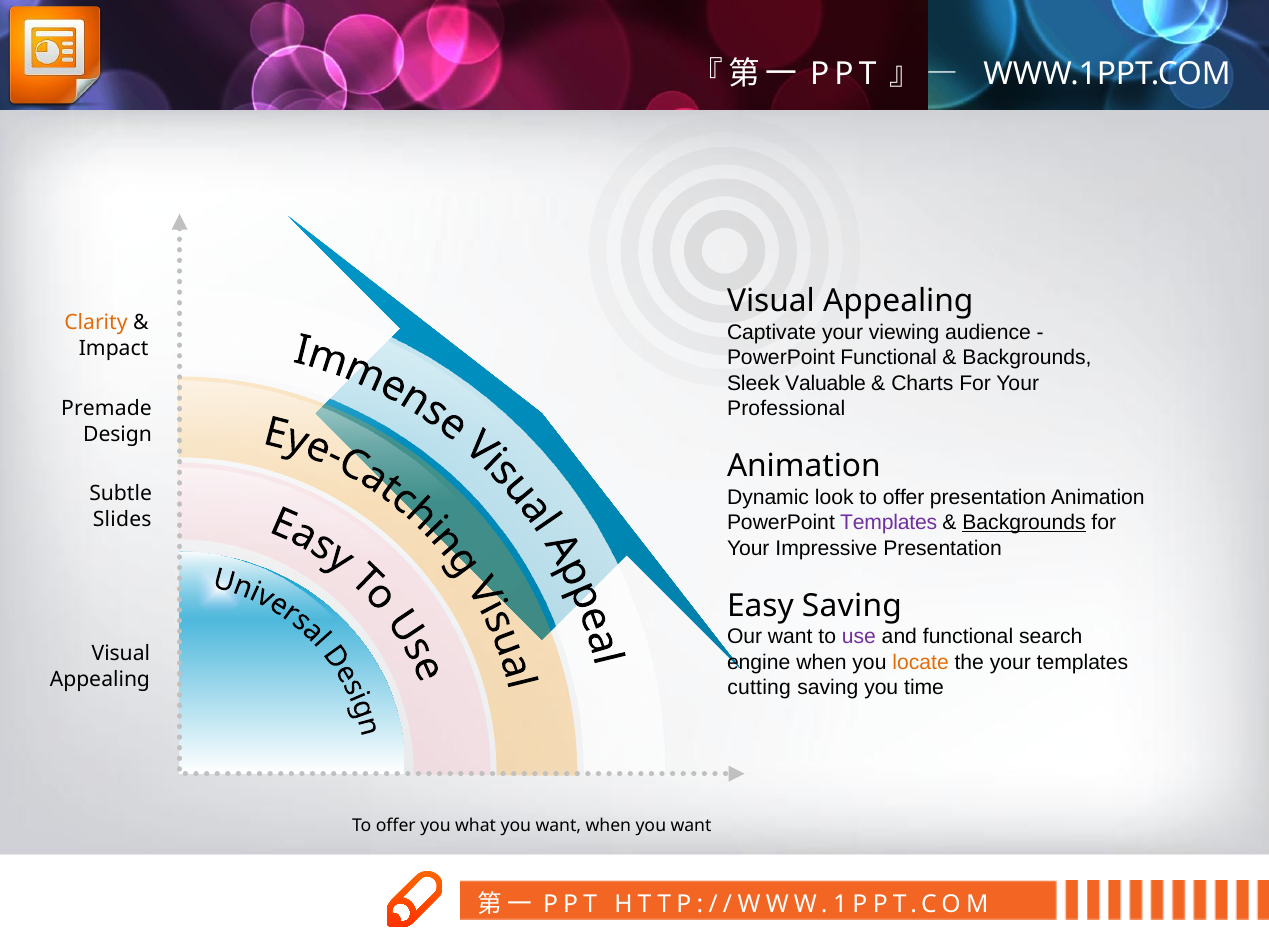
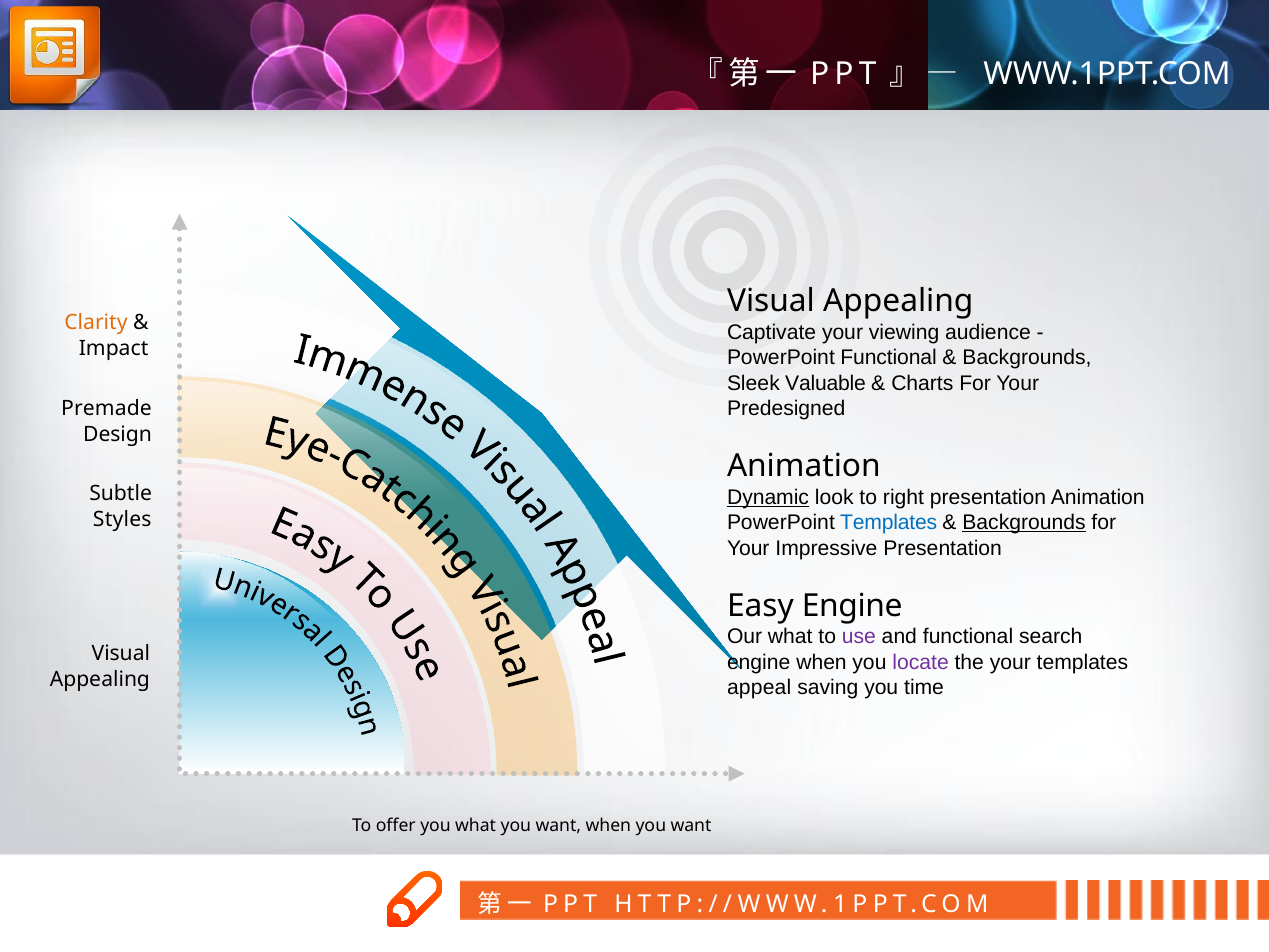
Professional: Professional -> Predesigned
Dynamic underline: none -> present
look to offer: offer -> right
Templates at (889, 523) colour: purple -> blue
Slides: Slides -> Styles
Easy Saving: Saving -> Engine
want at (790, 637): want -> what
locate colour: orange -> purple
cutting: cutting -> appeal
